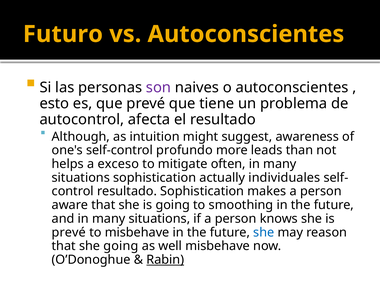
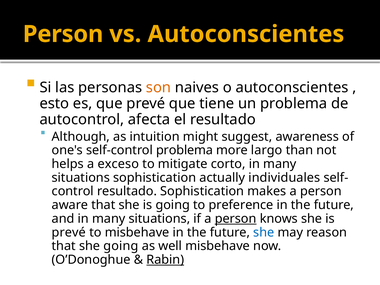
Futuro at (63, 34): Futuro -> Person
son colour: purple -> orange
self-control profundo: profundo -> problema
leads: leads -> largo
often: often -> corto
smoothing: smoothing -> preference
person at (236, 219) underline: none -> present
